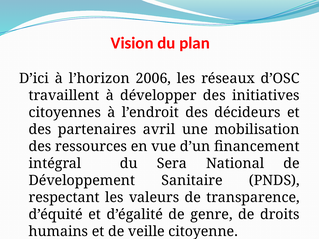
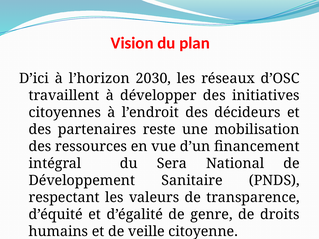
2006: 2006 -> 2030
avril: avril -> reste
